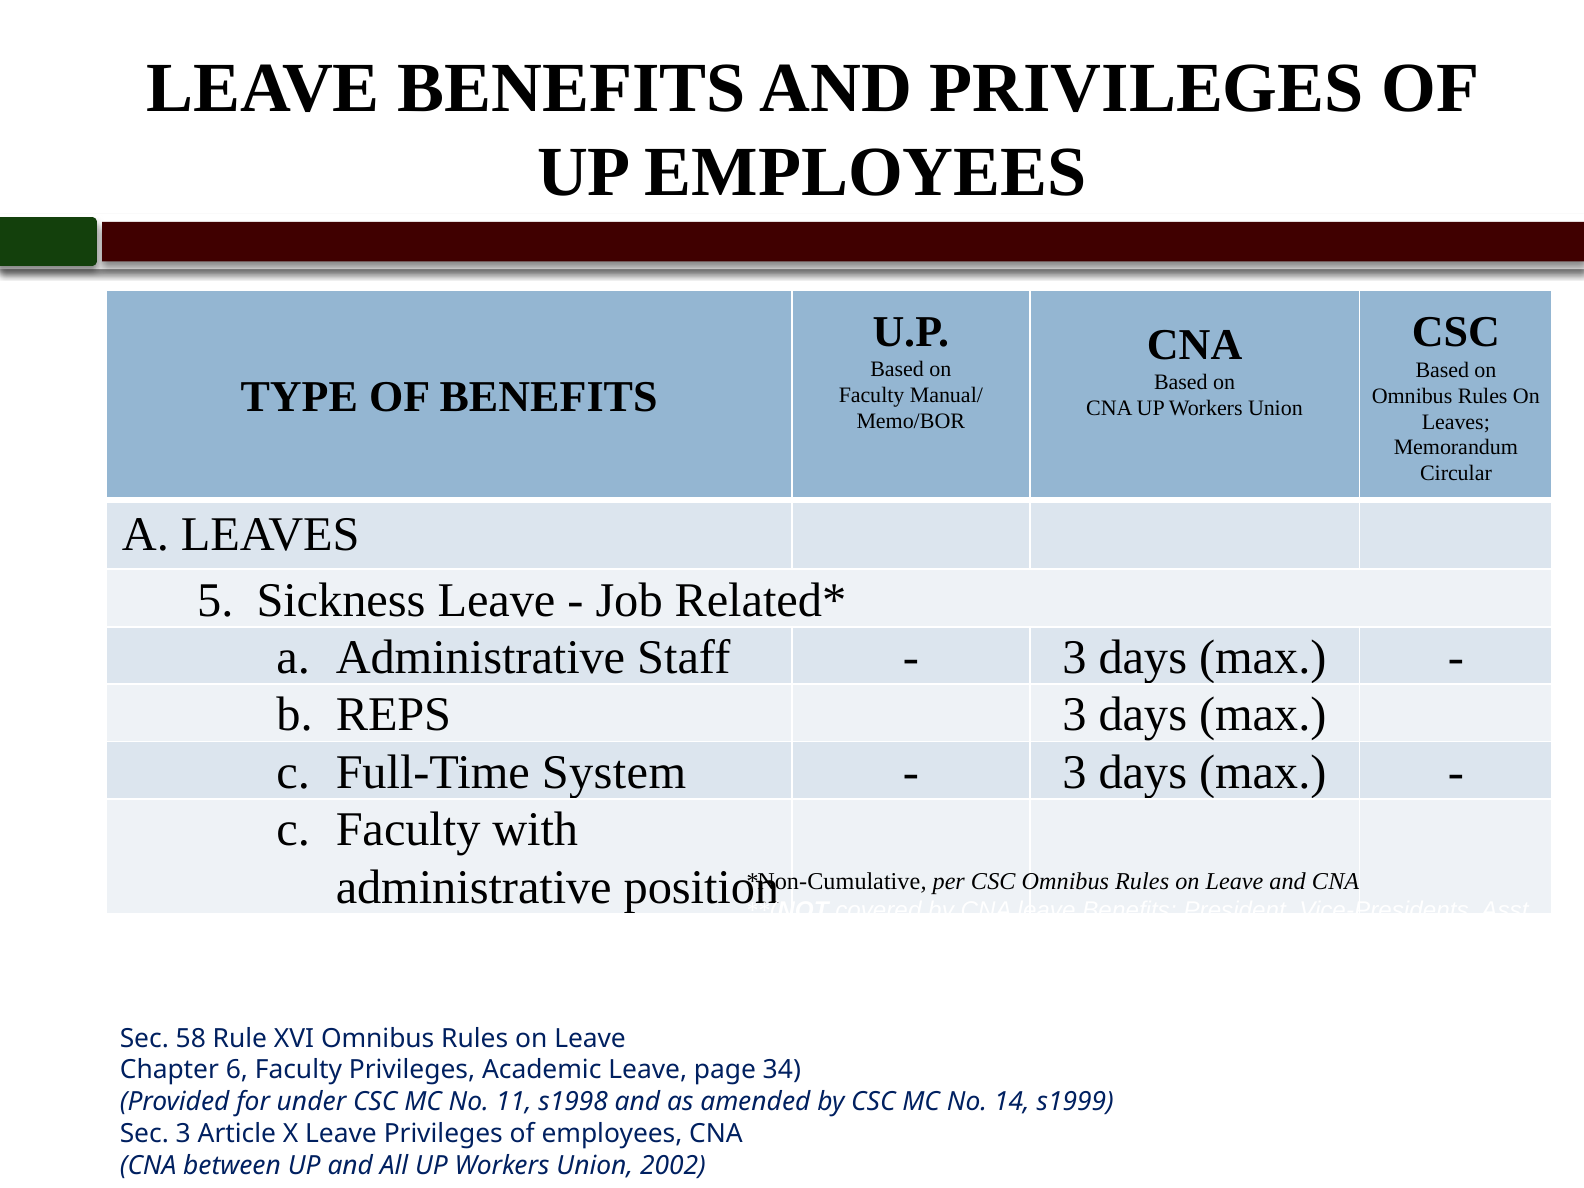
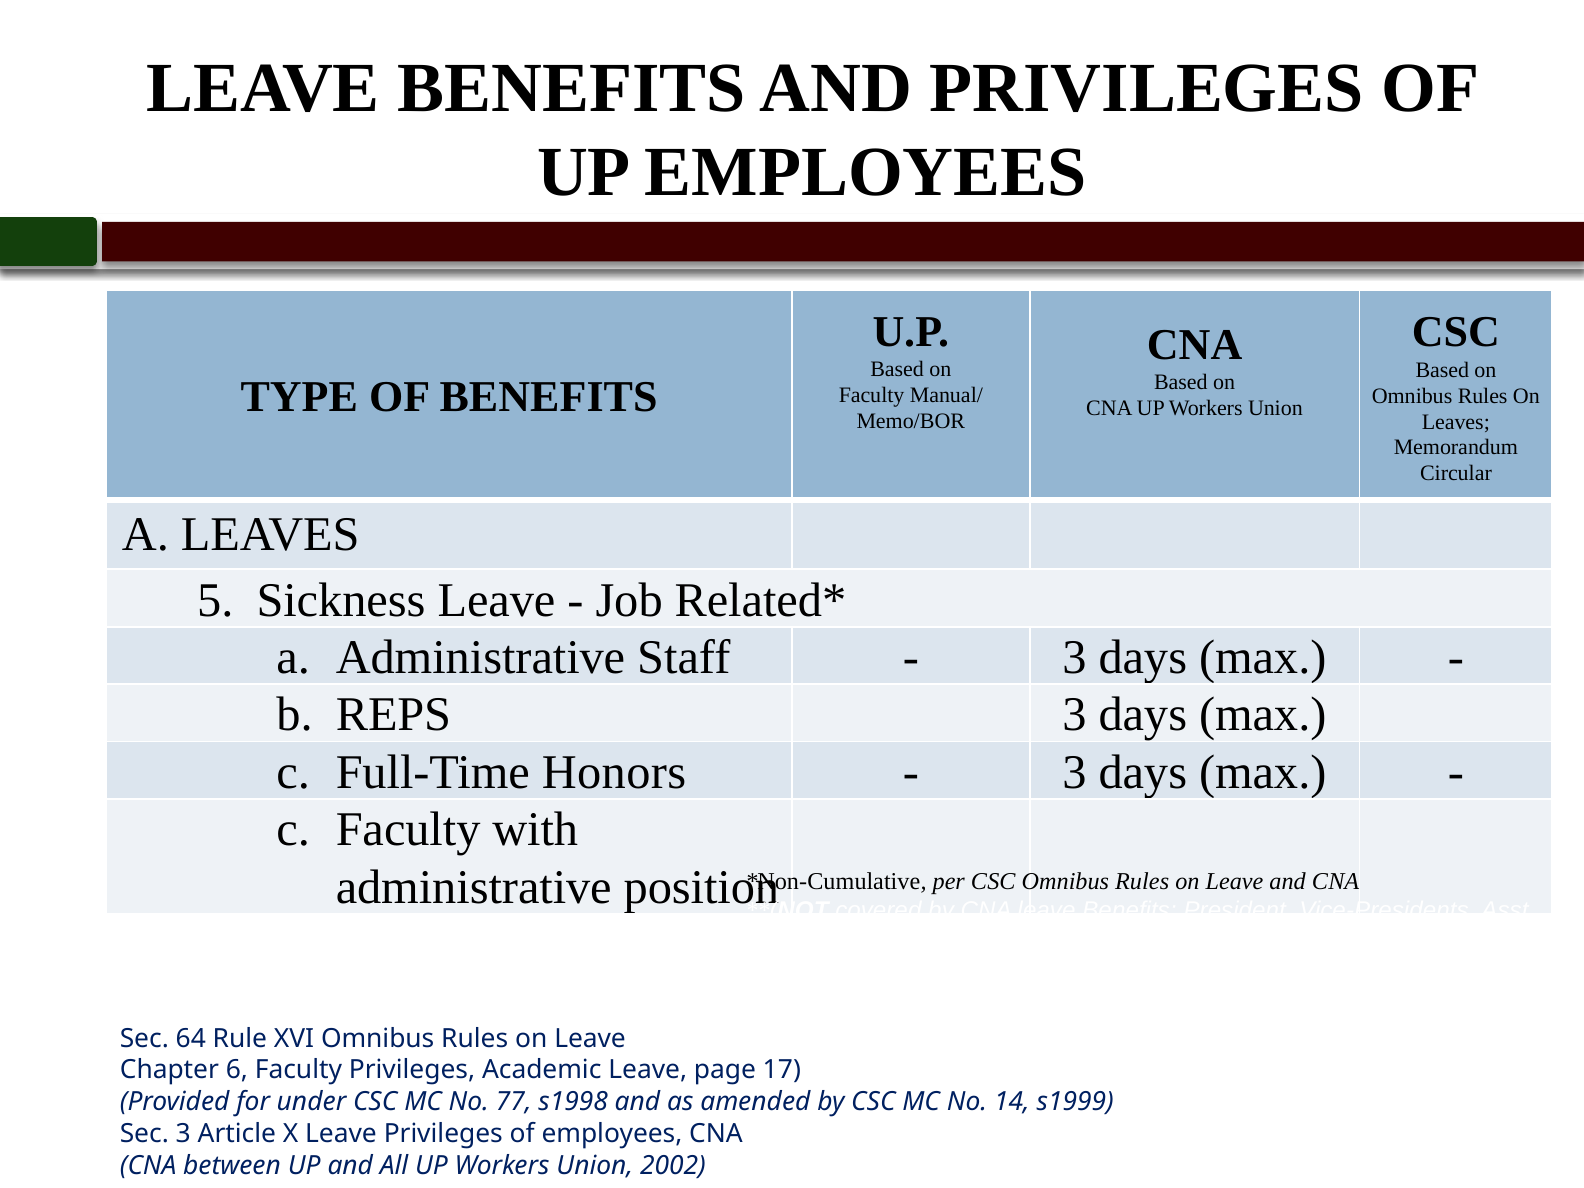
System: System -> Honors
58: 58 -> 64
34: 34 -> 17
11: 11 -> 77
